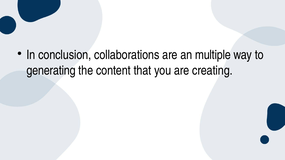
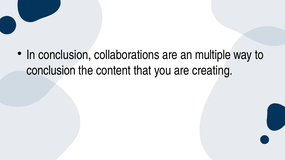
generating at (51, 71): generating -> conclusion
